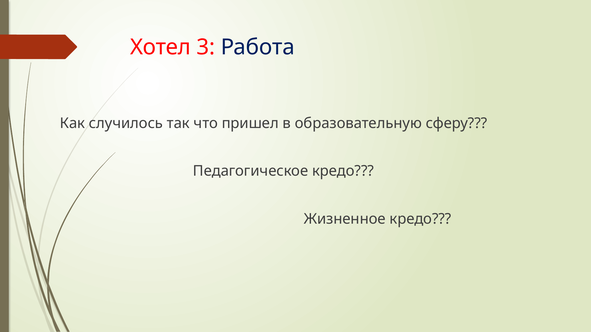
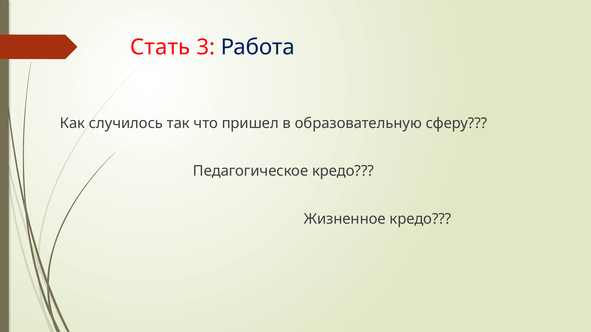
Хотел: Хотел -> Стать
